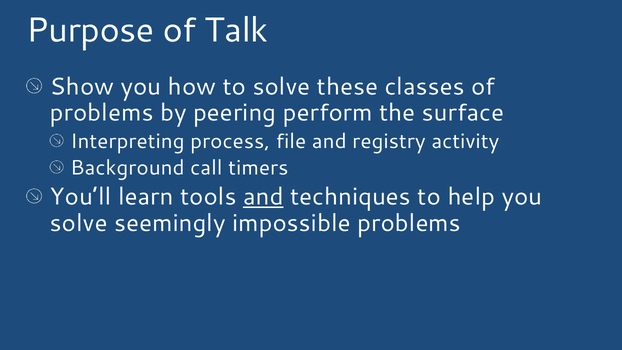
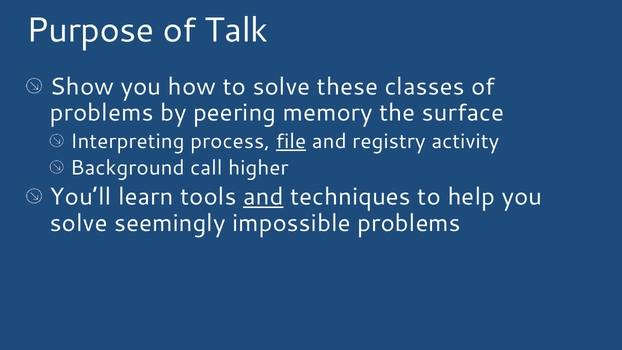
perform: perform -> memory
file underline: none -> present
timers: timers -> higher
